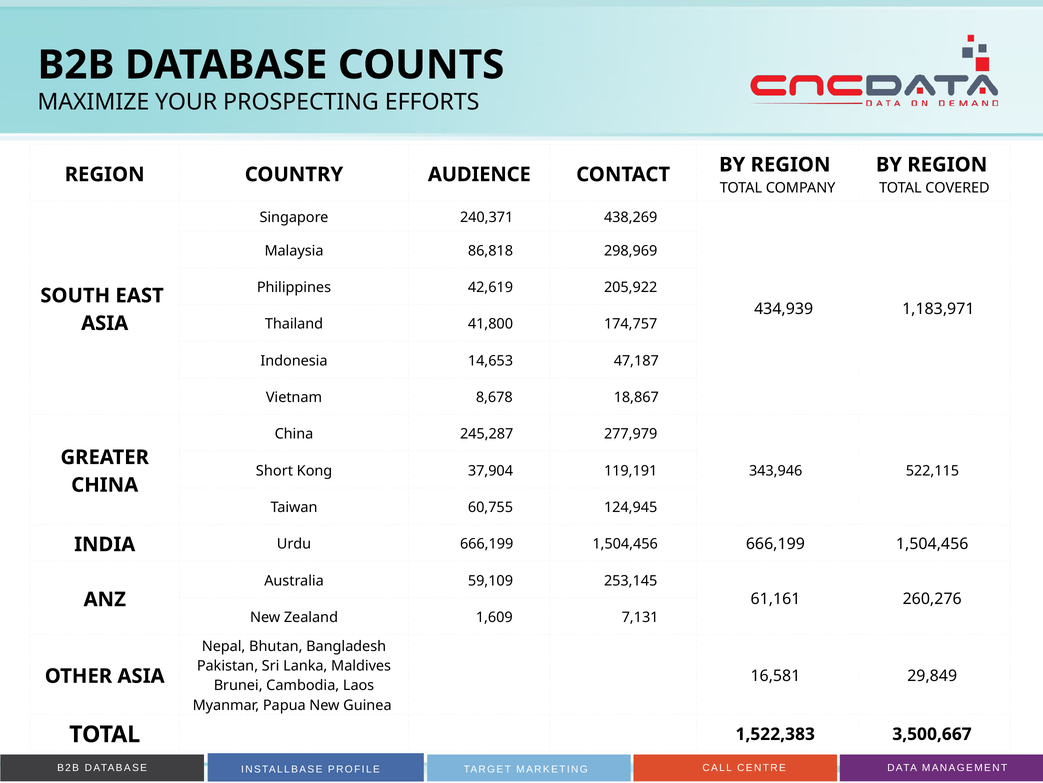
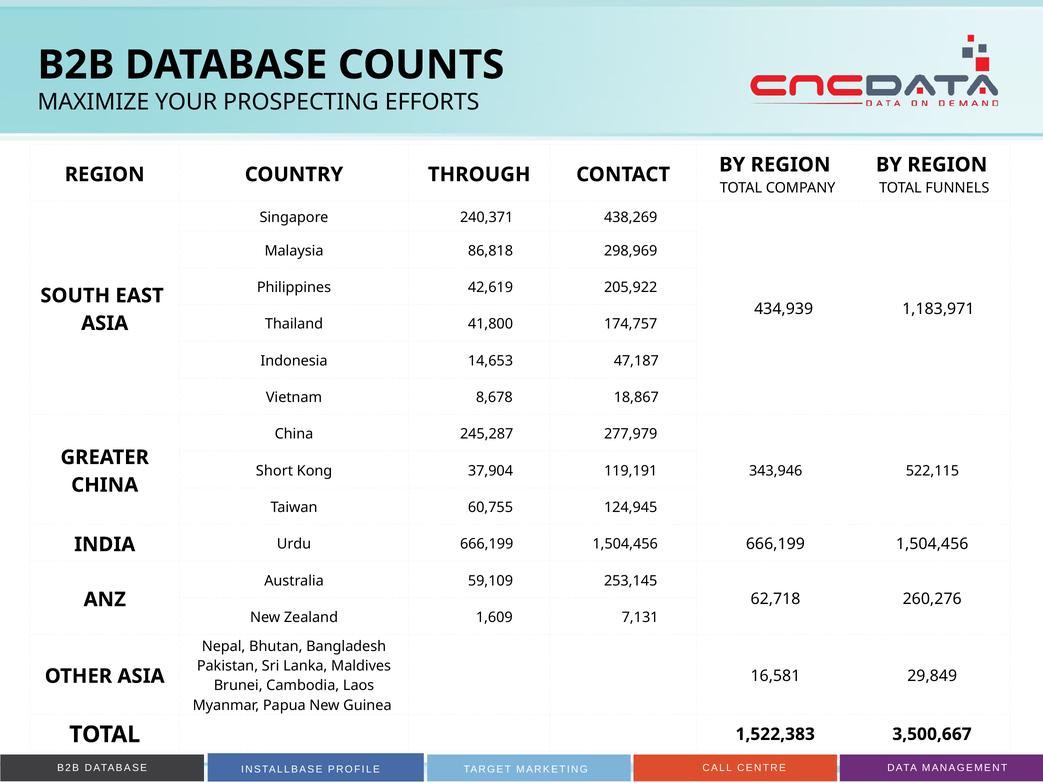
AUDIENCE: AUDIENCE -> THROUGH
COVERED: COVERED -> FUNNELS
61,161: 61,161 -> 62,718
